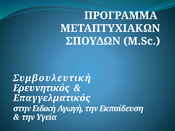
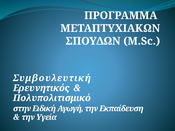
Επαγγελματικός: Επαγγελματικός -> Πολυπολιτισμικό
